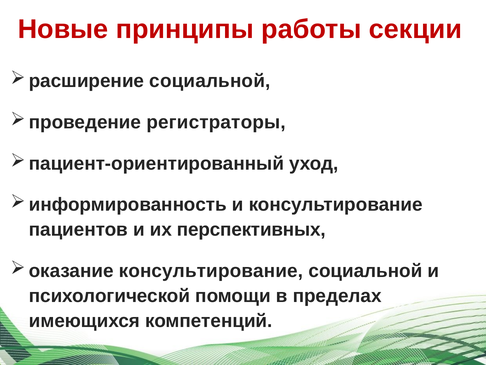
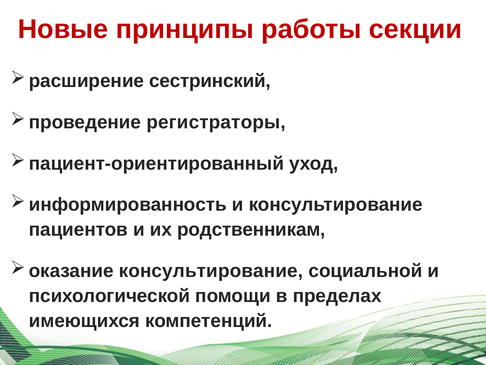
социальной at (210, 81): социальной -> сестринский
перспективных: перспективных -> родственникам
